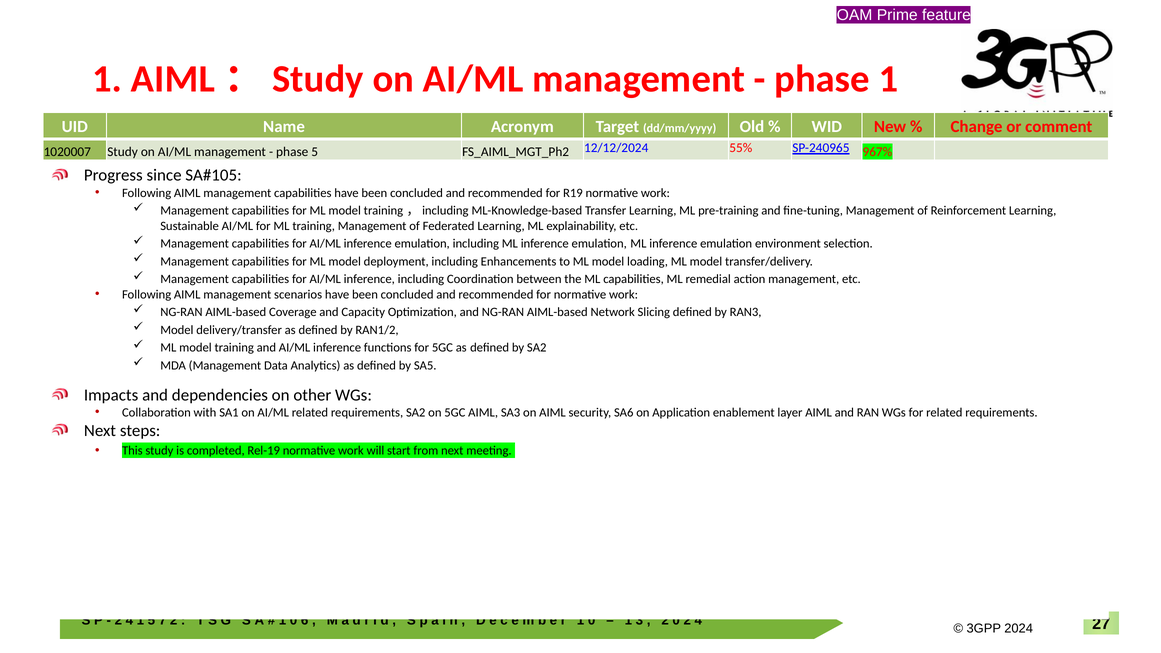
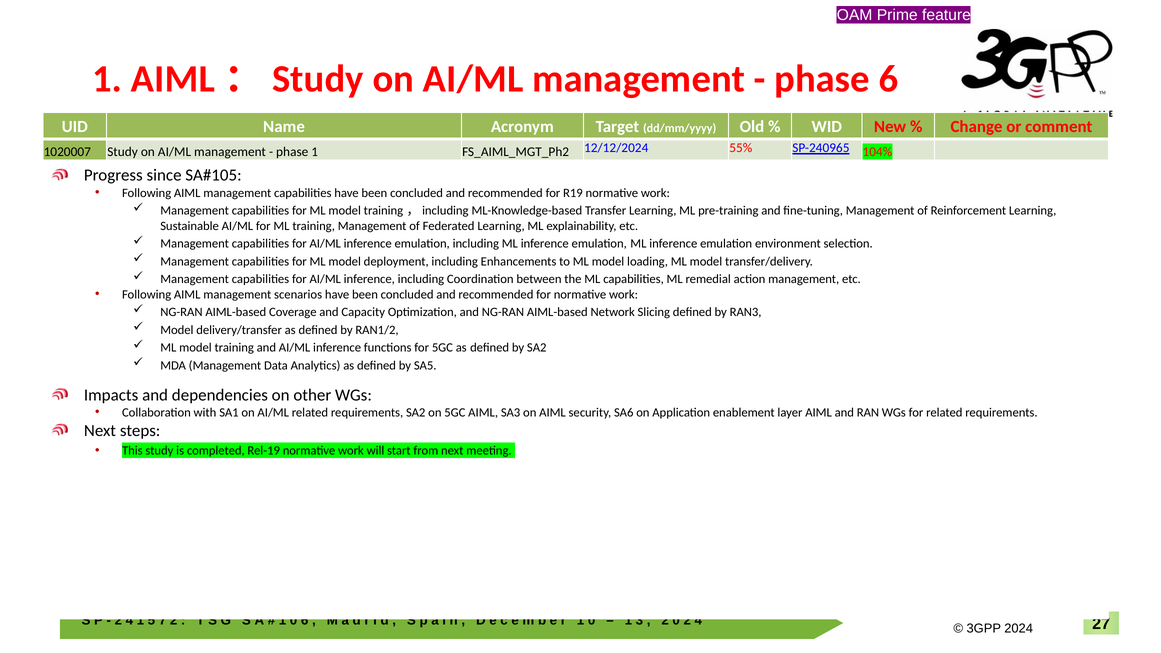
phase 1: 1 -> 6
phase 5: 5 -> 1
967%: 967% -> 104%
